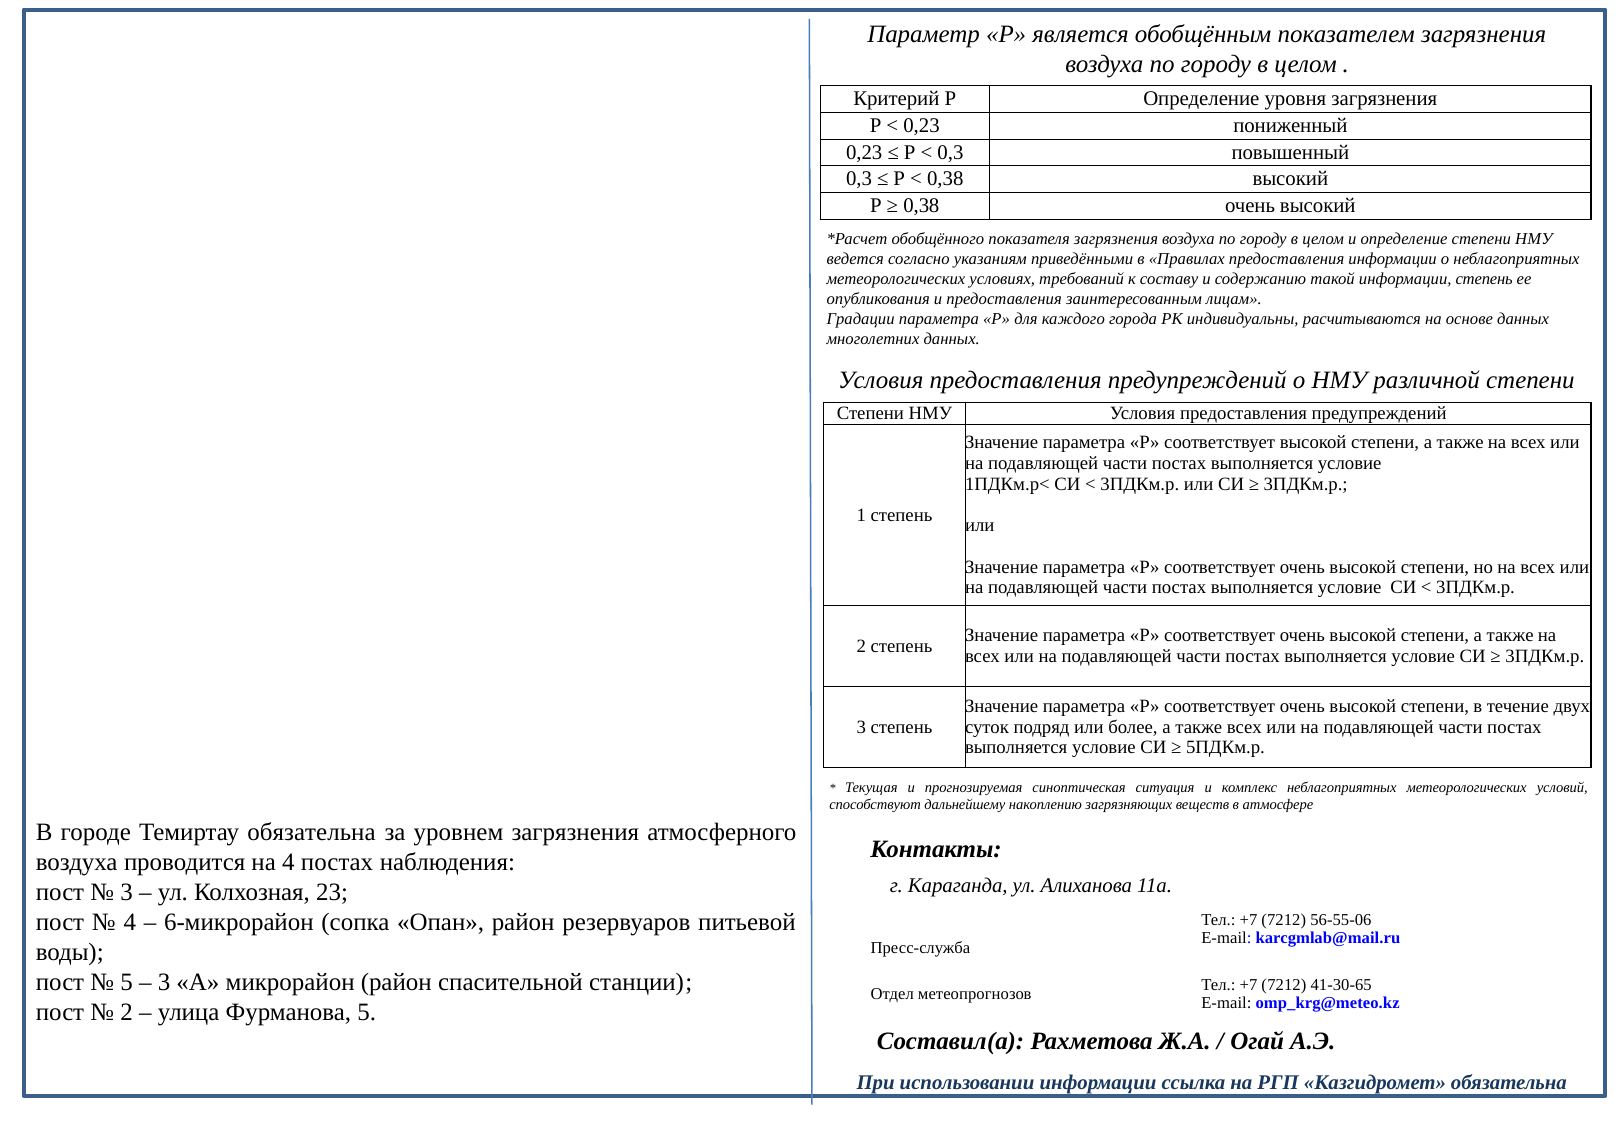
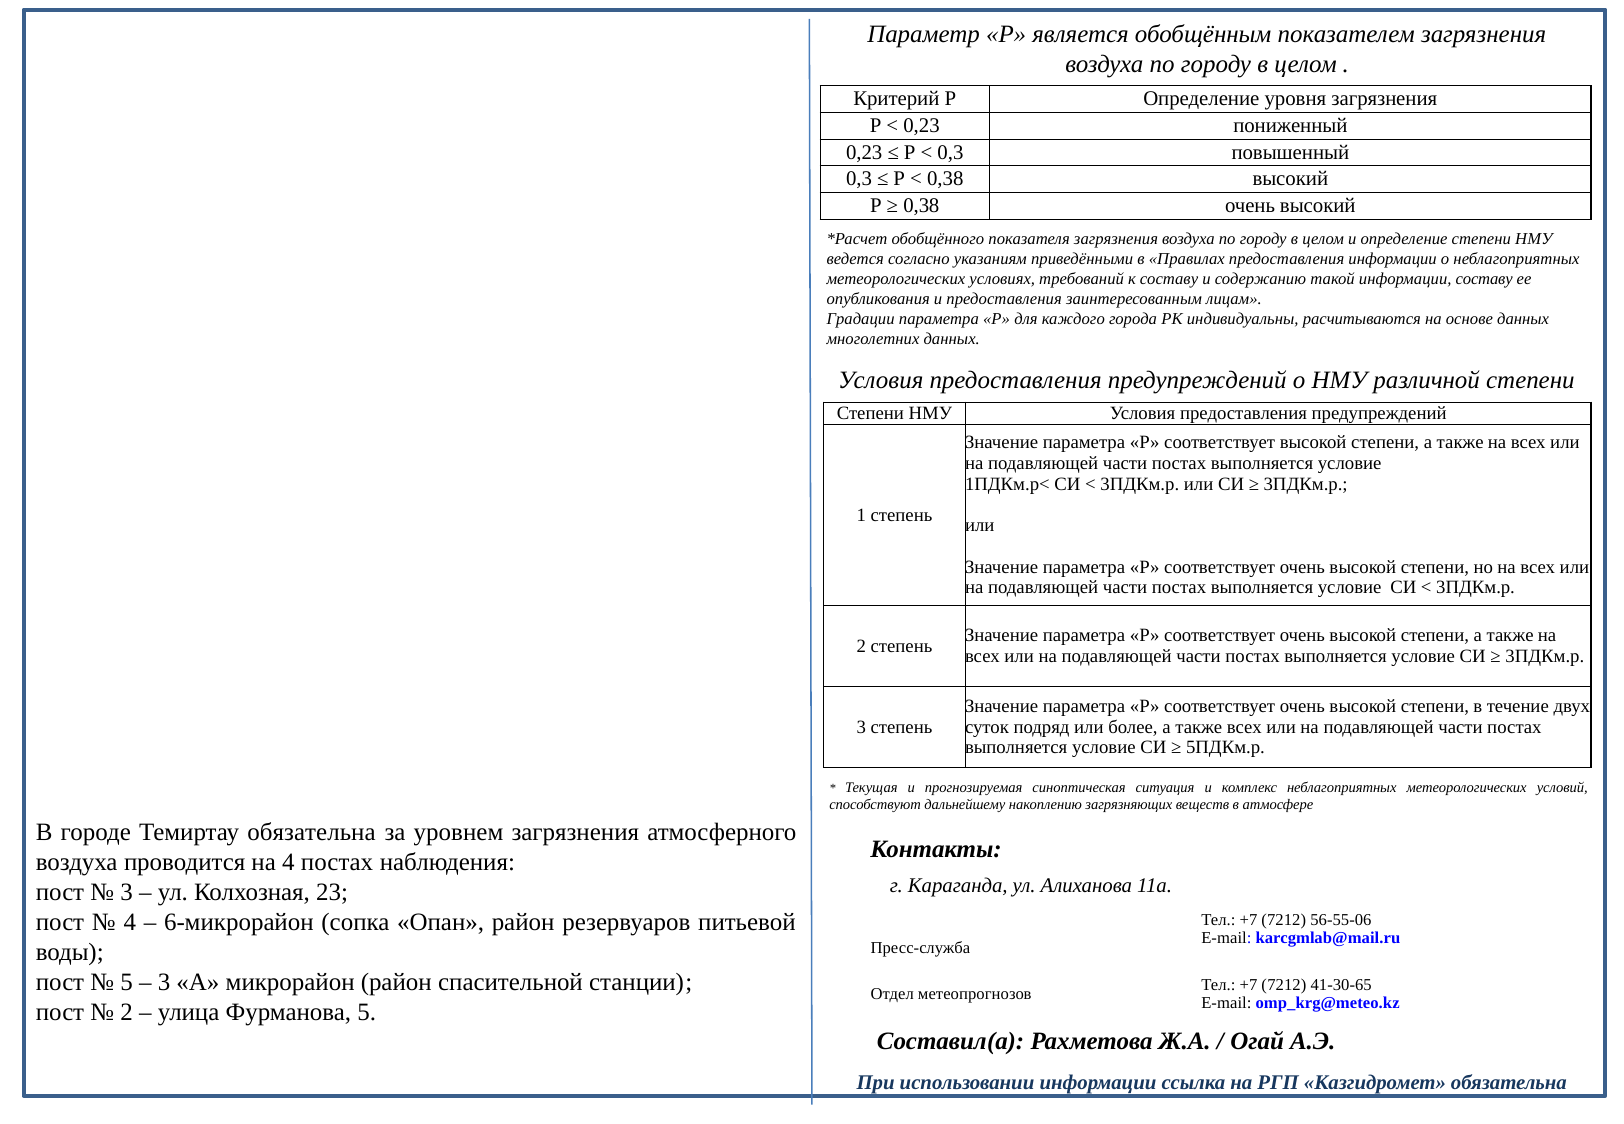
информации степень: степень -> составу
